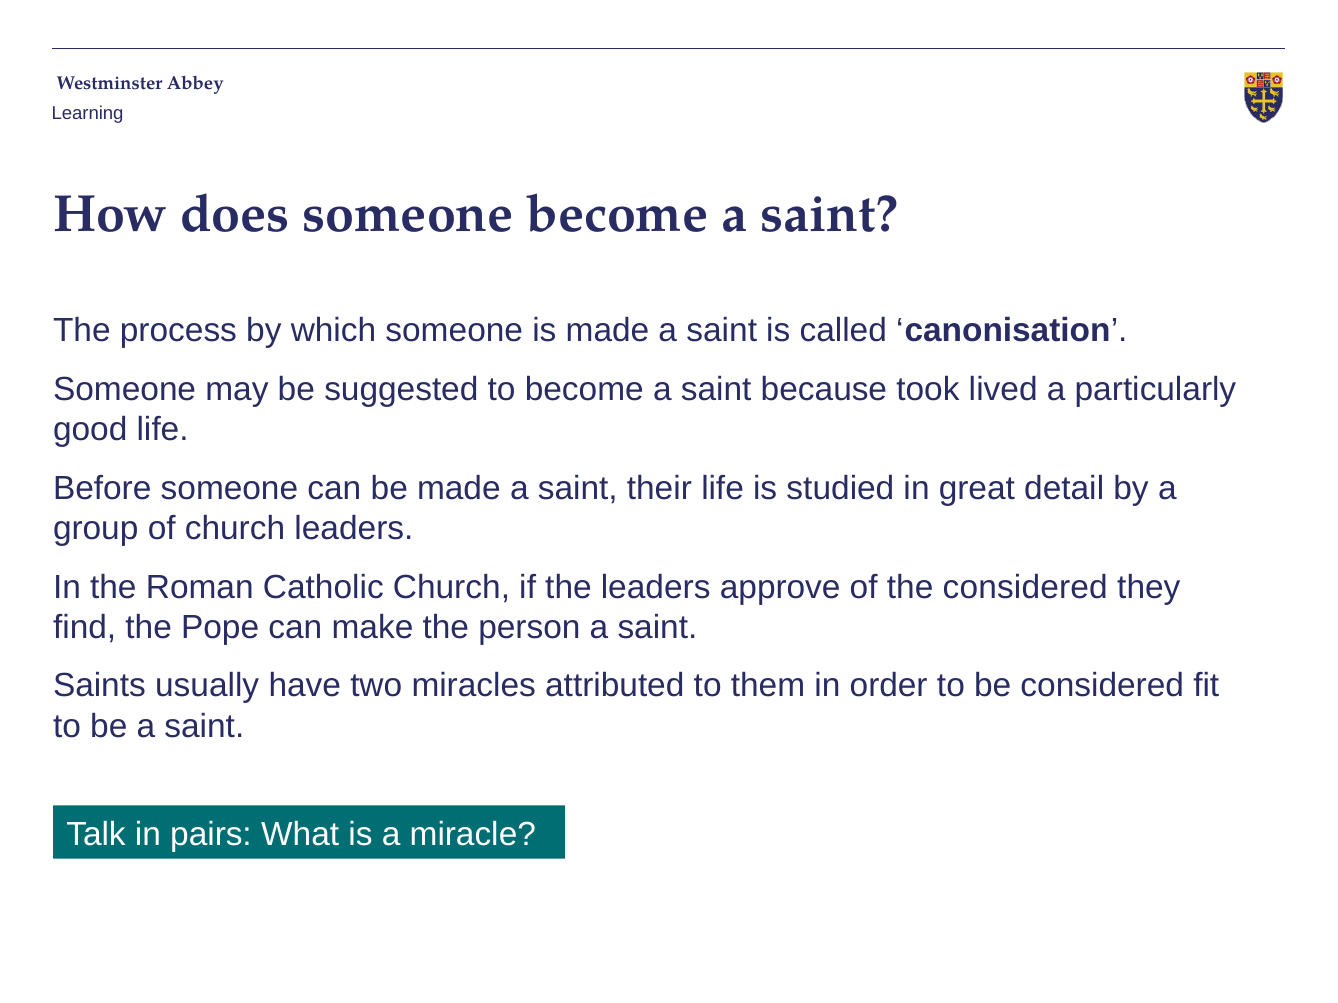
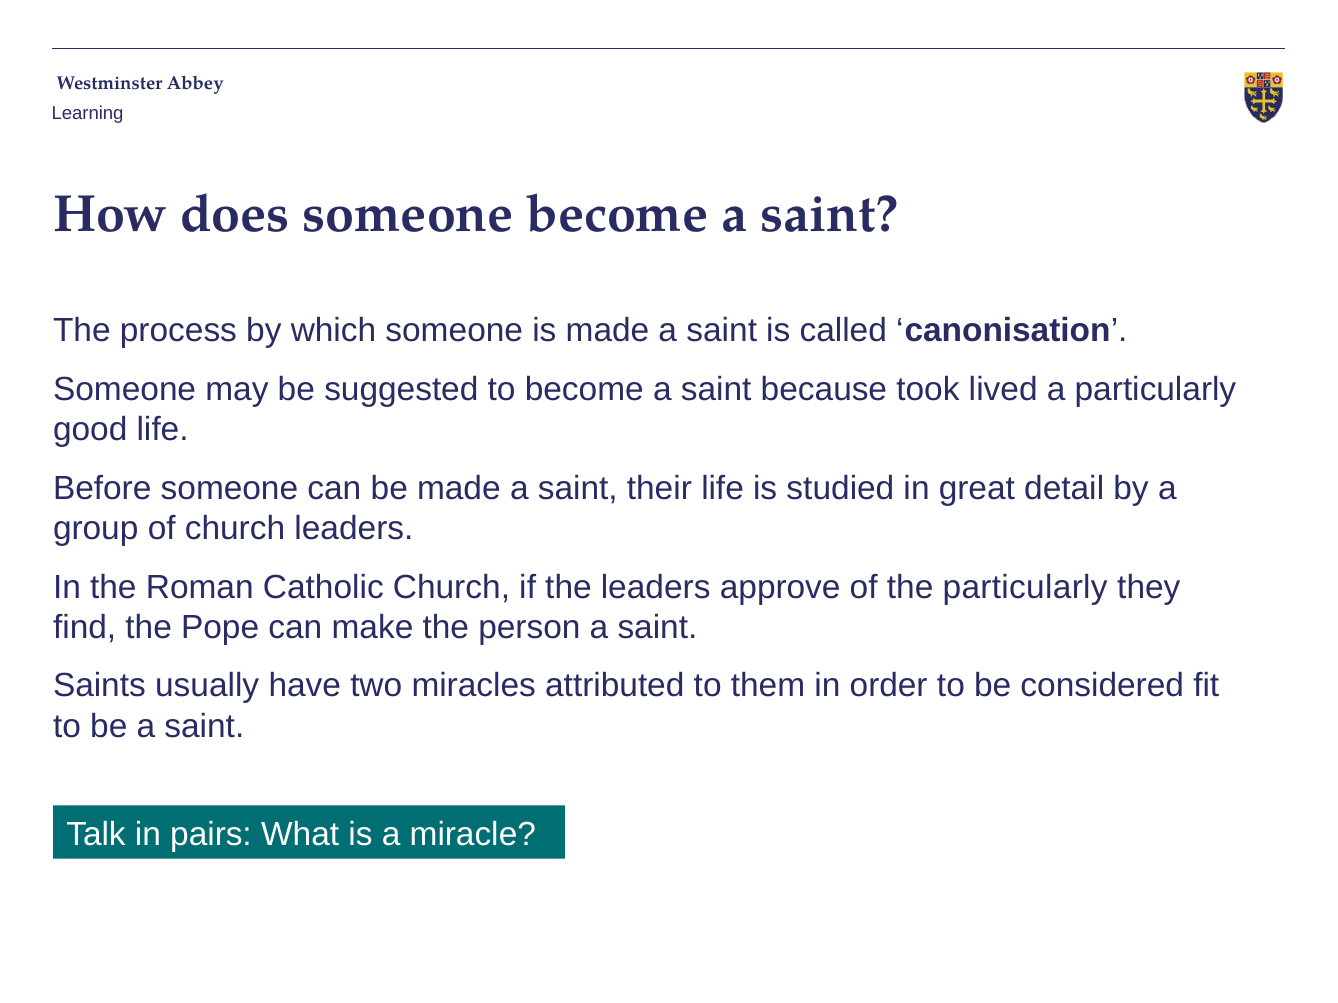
the considered: considered -> particularly
